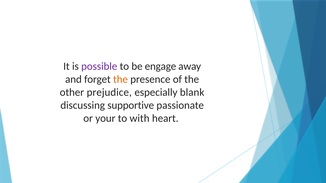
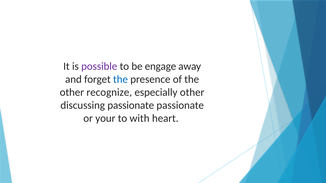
the at (120, 79) colour: orange -> blue
prejudice: prejudice -> recognize
especially blank: blank -> other
discussing supportive: supportive -> passionate
